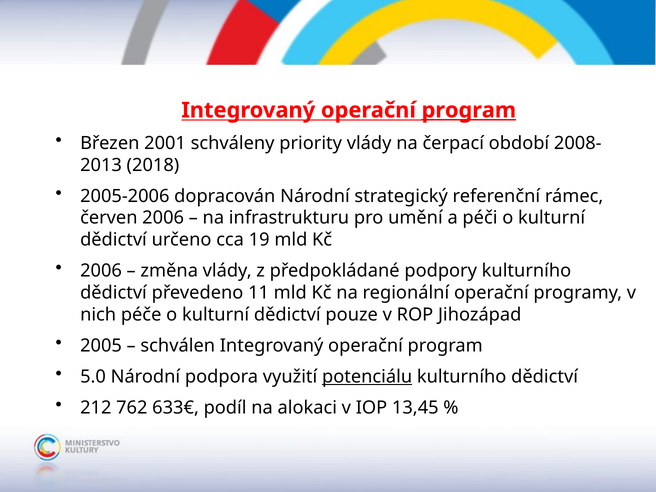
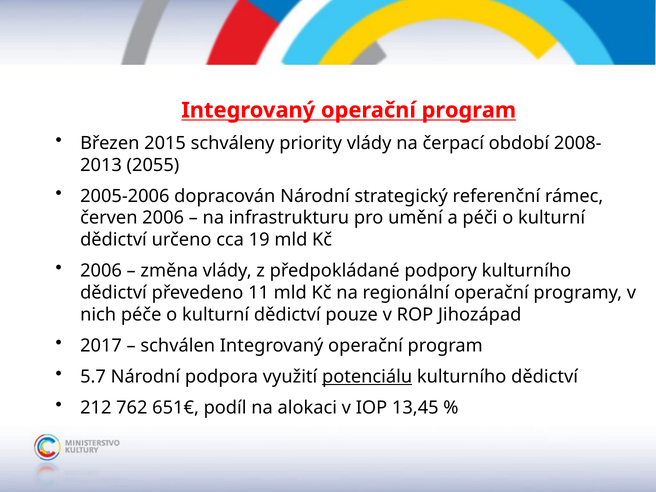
program at (469, 110) underline: present -> none
2001: 2001 -> 2015
2018: 2018 -> 2055
2005: 2005 -> 2017
5.0: 5.0 -> 5.7
633€: 633€ -> 651€
